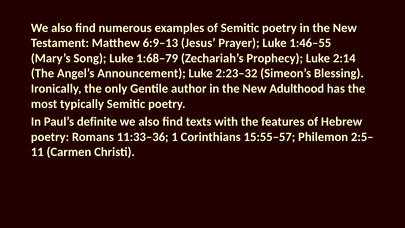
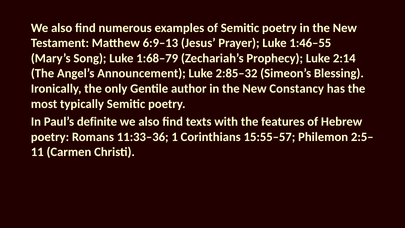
2:23–32: 2:23–32 -> 2:85–32
Adulthood: Adulthood -> Constancy
